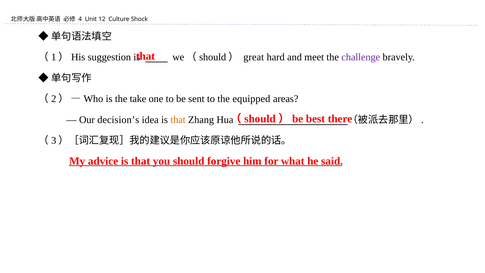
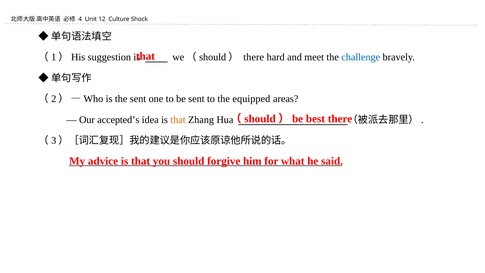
we（should） great: great -> there
challenge colour: purple -> blue
the take: take -> sent
decision’s: decision’s -> accepted’s
